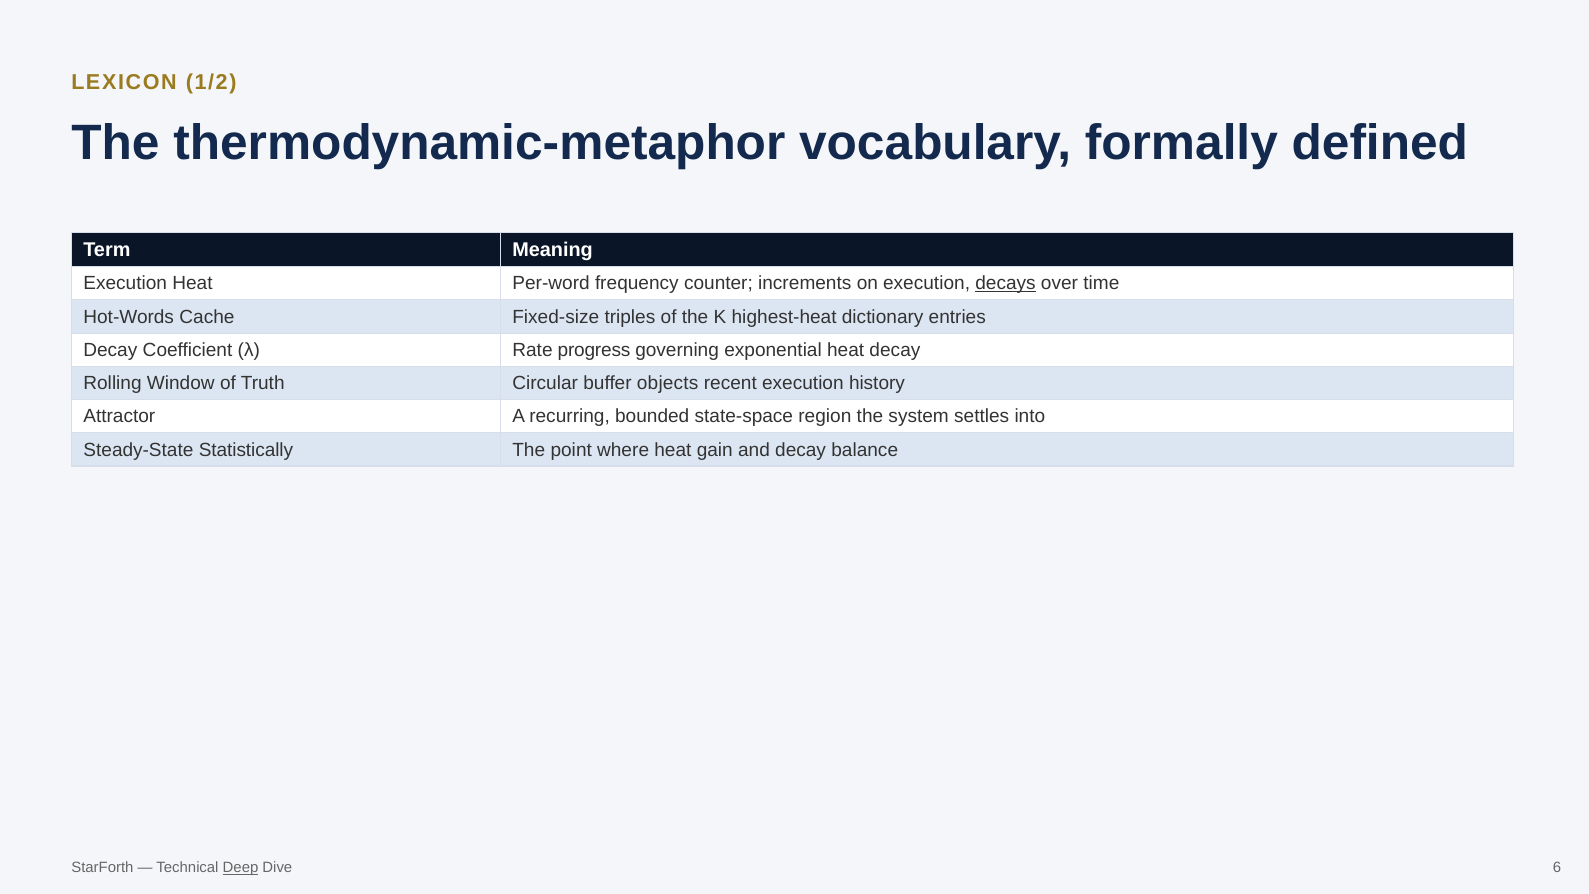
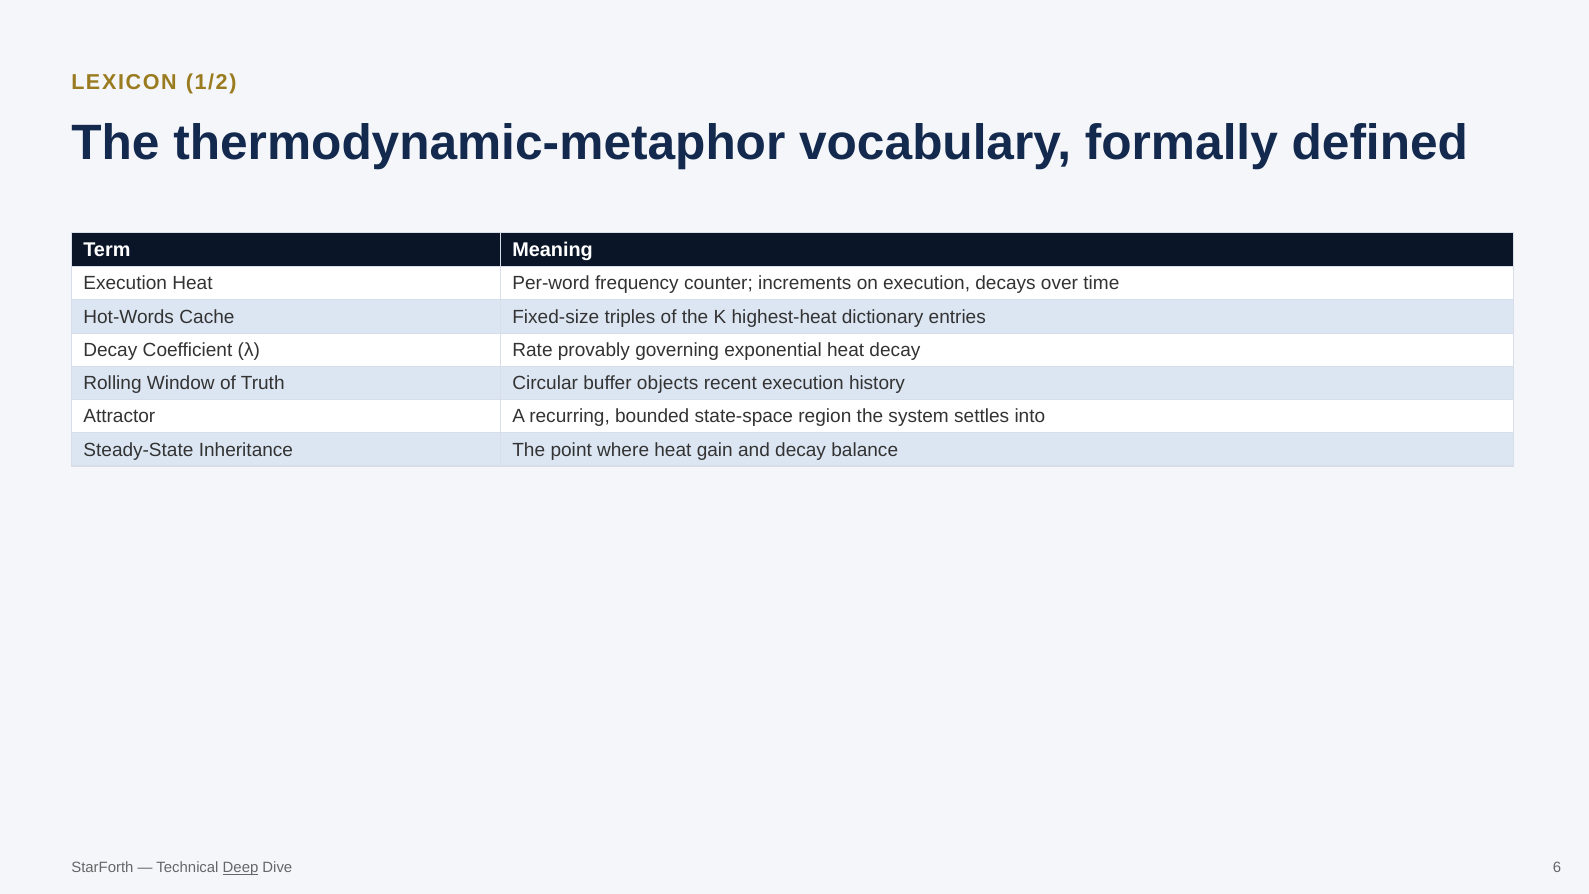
decays underline: present -> none
progress: progress -> provably
Statistically: Statistically -> Inheritance
